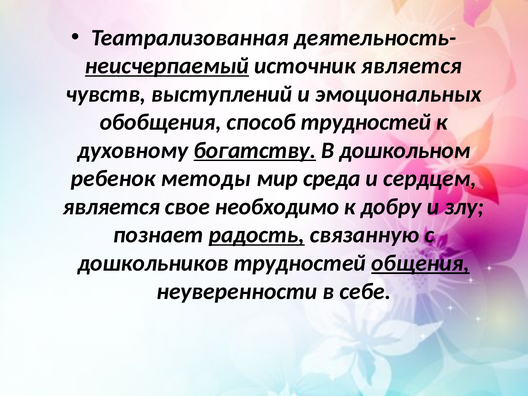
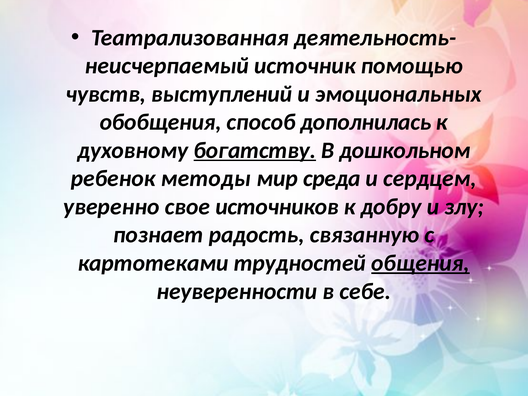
неисчерпаемый underline: present -> none
источник является: является -> помощью
способ трудностей: трудностей -> дополнилась
является at (112, 207): является -> уверенно
необходимо: необходимо -> источников
радость underline: present -> none
дошкольников: дошкольников -> картотеками
